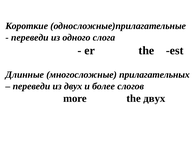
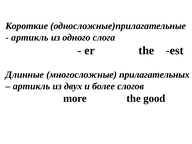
переведи at (30, 37): переведи -> артикль
переведи at (31, 86): переведи -> артикль
the двух: двух -> good
